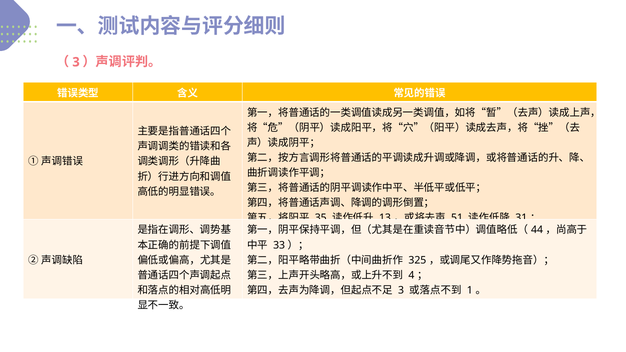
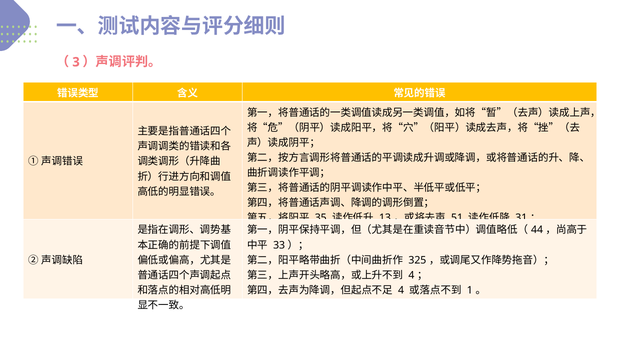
3 at (401, 291): 3 -> 4
